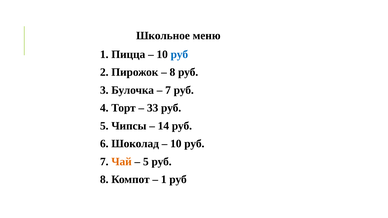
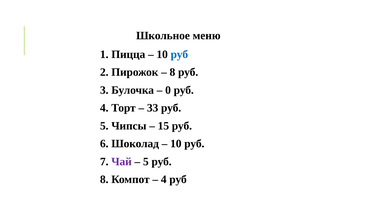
7 at (168, 90): 7 -> 0
14: 14 -> 15
Чай colour: orange -> purple
1 at (164, 180): 1 -> 4
